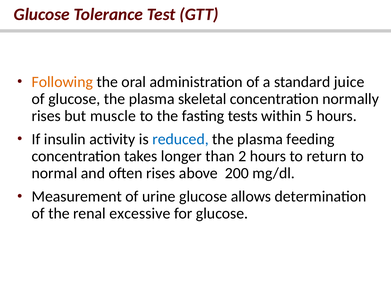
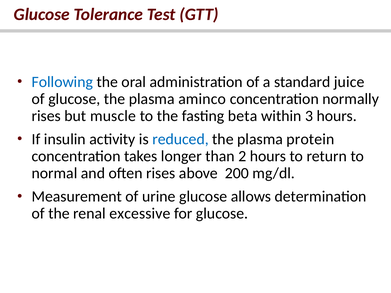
Following colour: orange -> blue
skeletal: skeletal -> aminco
tests: tests -> beta
5: 5 -> 3
feeding: feeding -> protein
